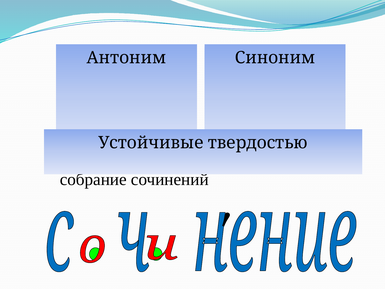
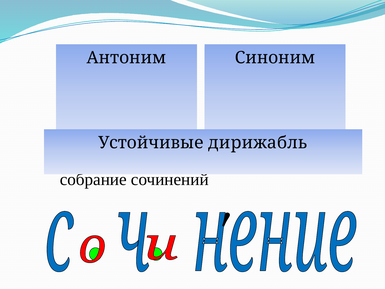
твердостью: твердостью -> дирижабль
